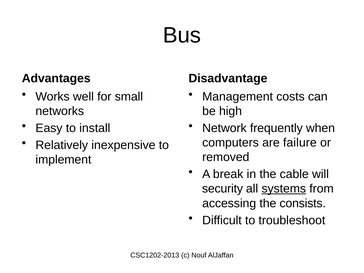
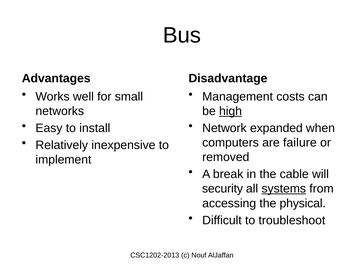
high underline: none -> present
frequently: frequently -> expanded
consists: consists -> physical
